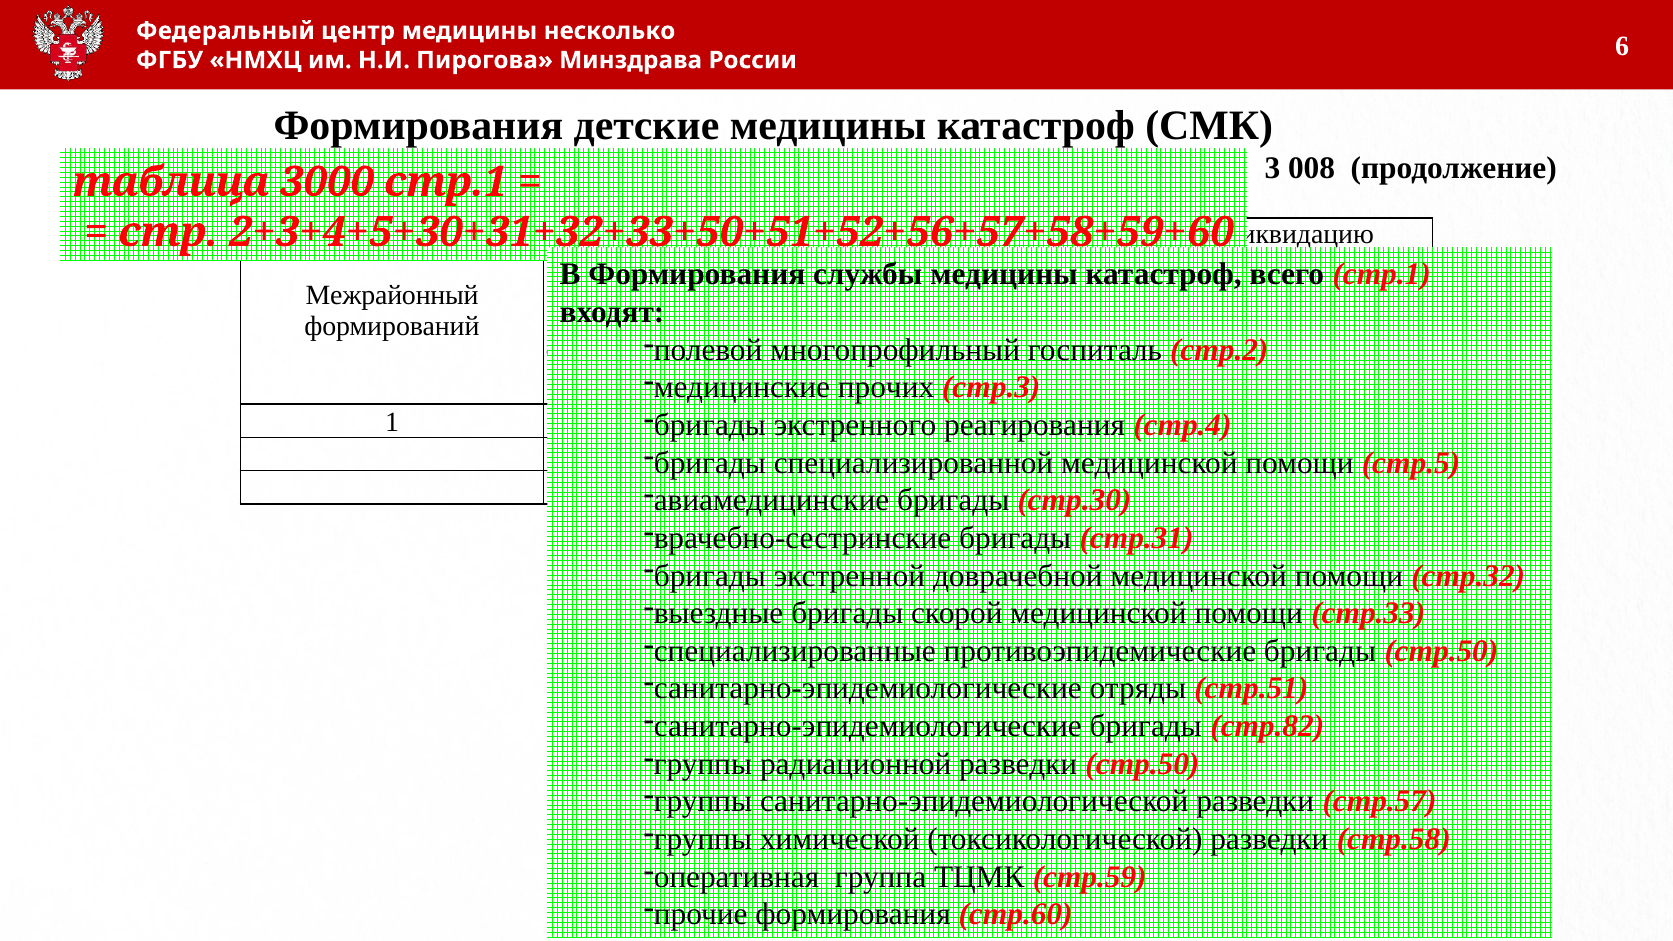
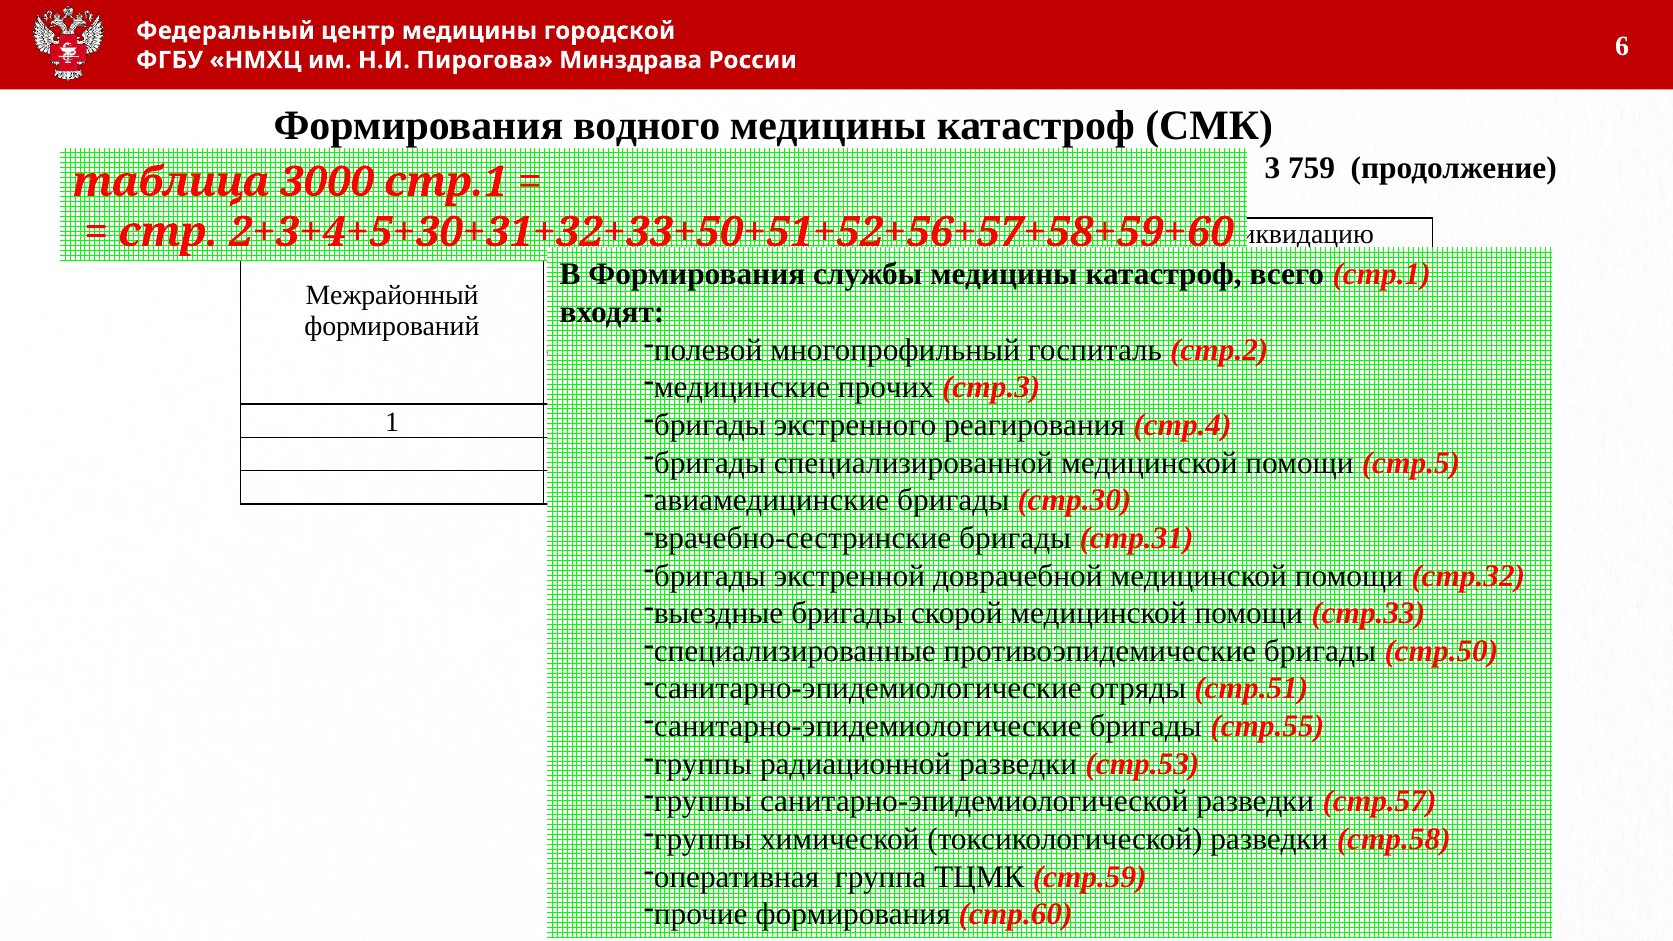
несколько: несколько -> городской
детские: детские -> водного
008: 008 -> 759
стр.82: стр.82 -> стр.55
разведки стр.50: стр.50 -> стр.53
